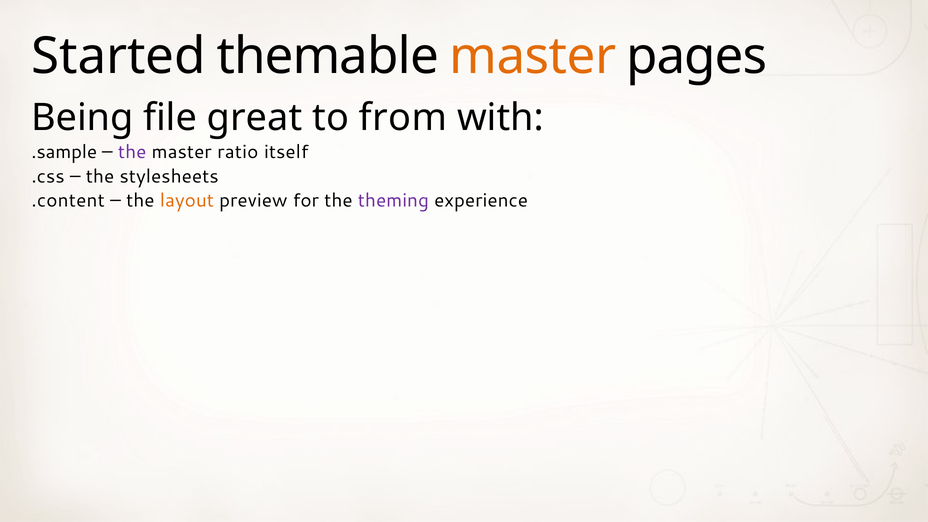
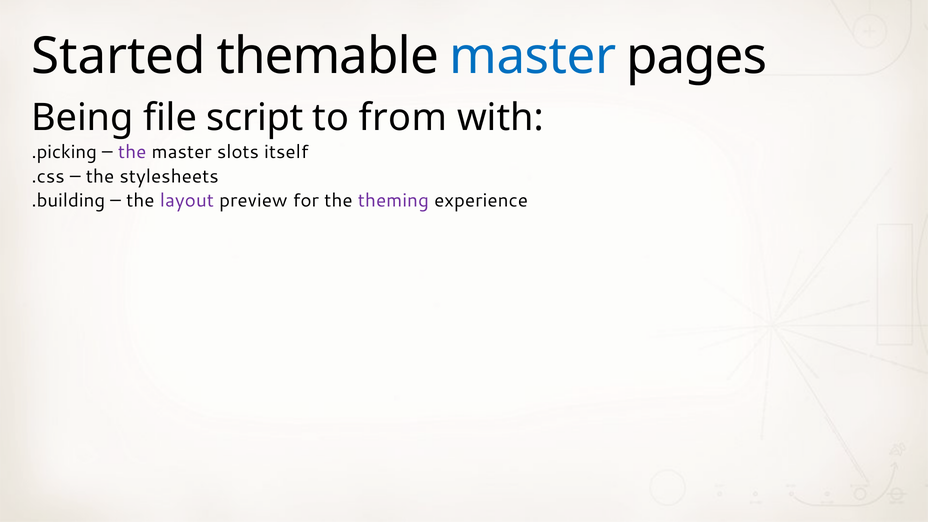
master at (533, 56) colour: orange -> blue
great: great -> script
.sample: .sample -> .picking
ratio: ratio -> slots
.content: .content -> .building
layout colour: orange -> purple
